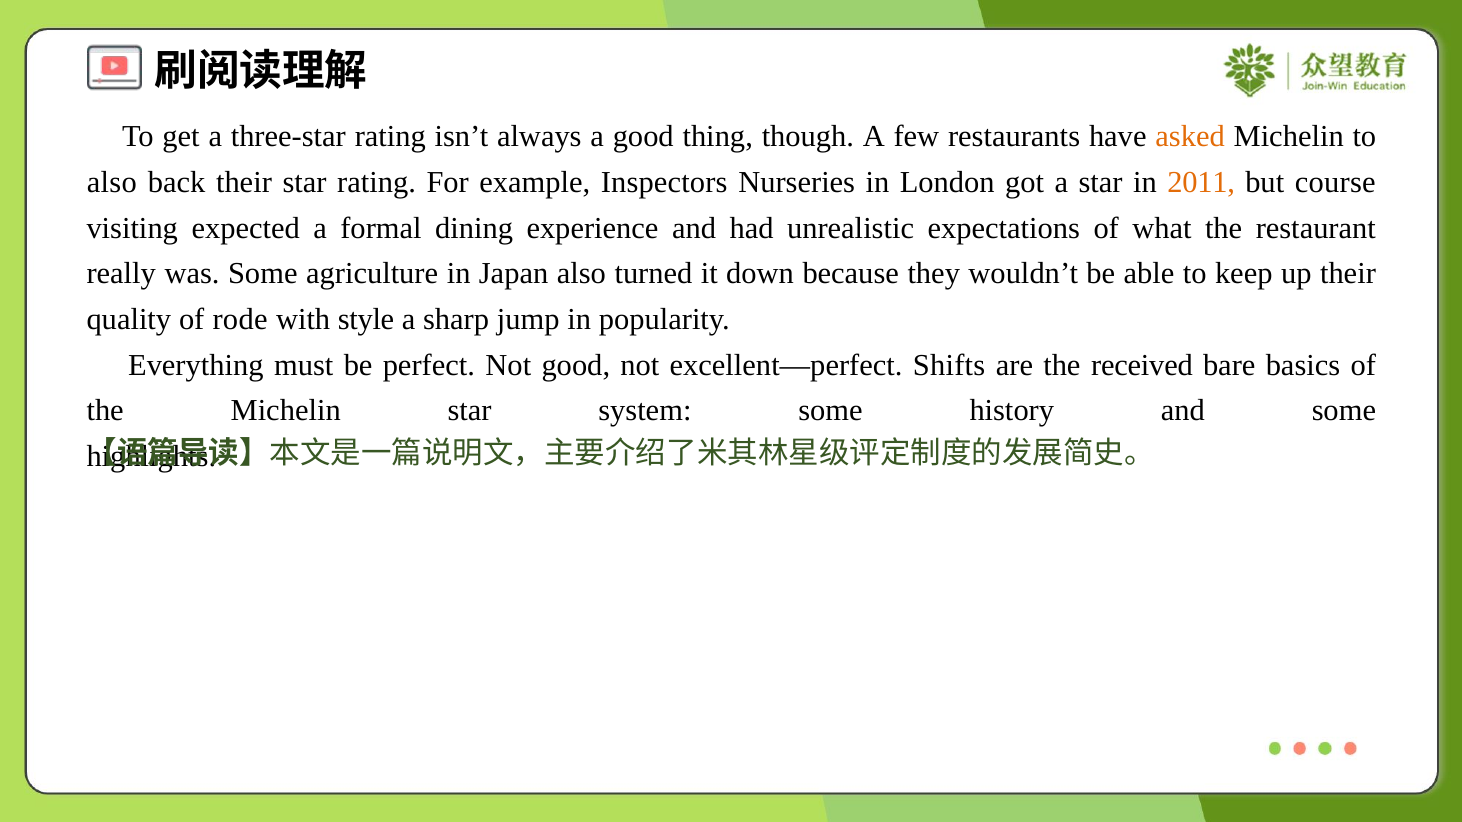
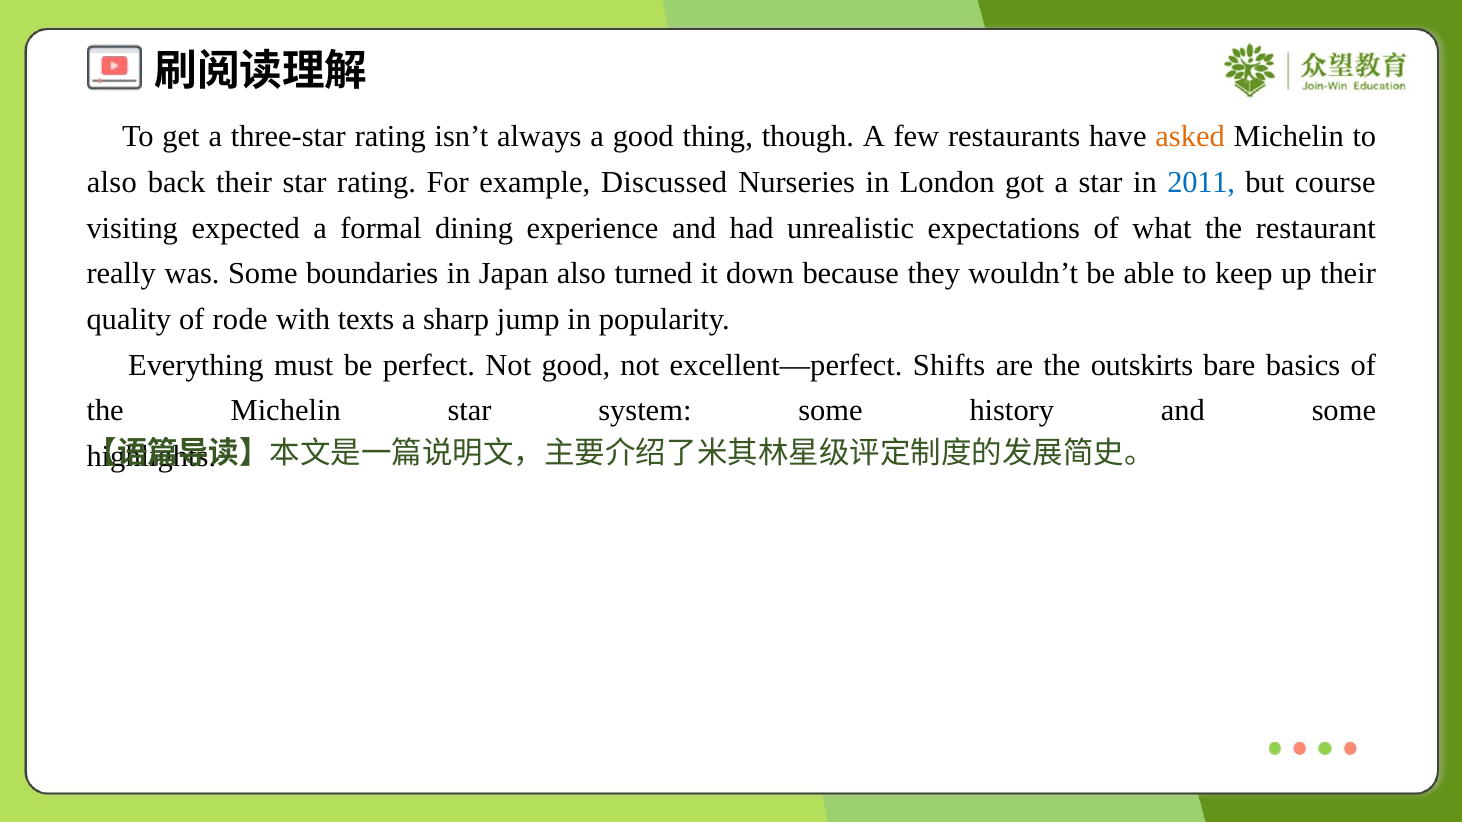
Inspectors: Inspectors -> Discussed
2011 colour: orange -> blue
agriculture: agriculture -> boundaries
style: style -> texts
received: received -> outskirts
